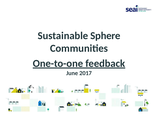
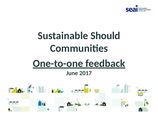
Sphere: Sphere -> Should
